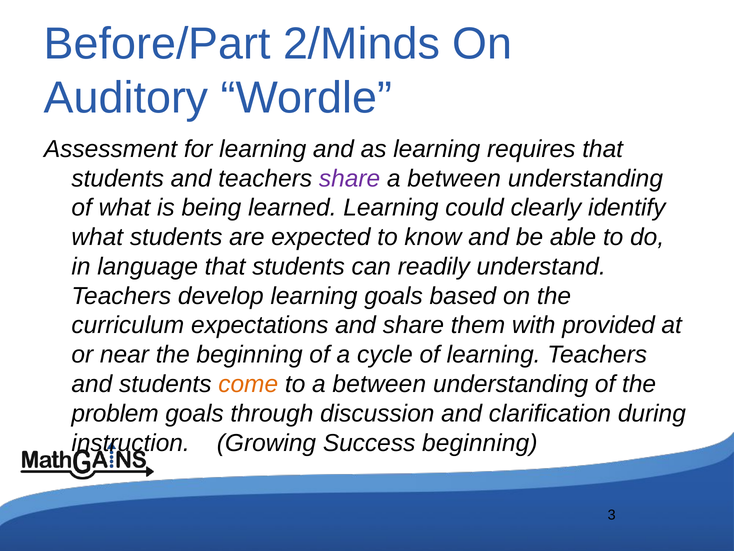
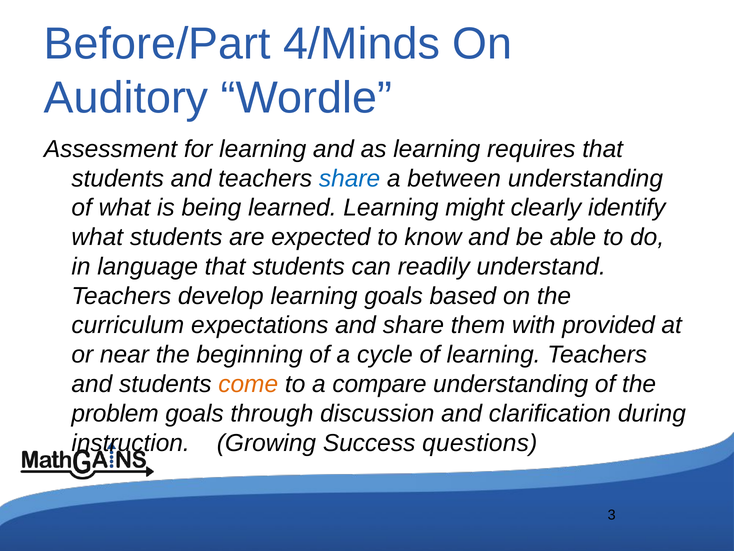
2/Minds: 2/Minds -> 4/Minds
share at (350, 178) colour: purple -> blue
could: could -> might
to a between: between -> compare
Success beginning: beginning -> questions
